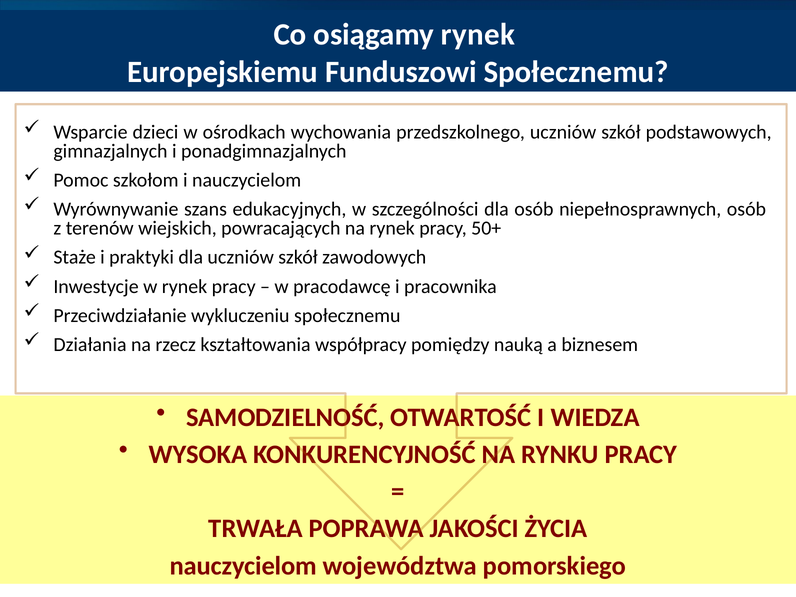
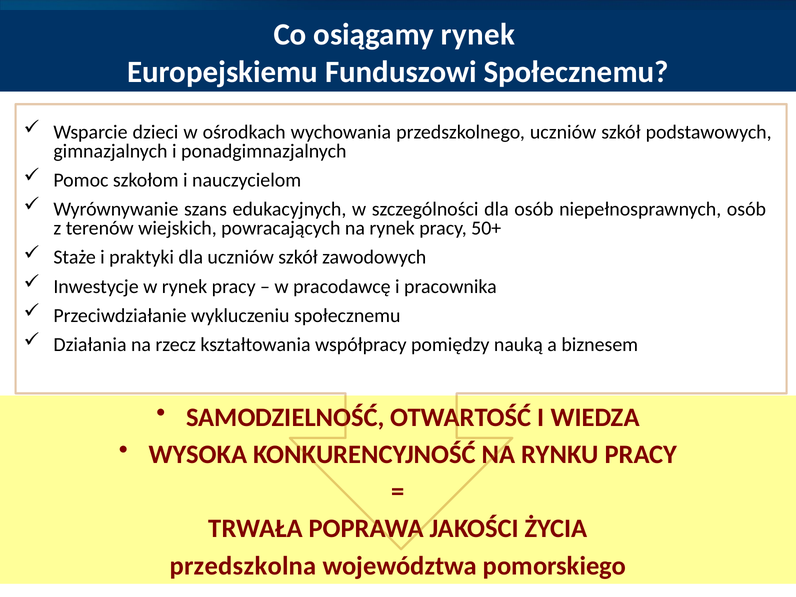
nauczycielom at (243, 566): nauczycielom -> przedszkolna
